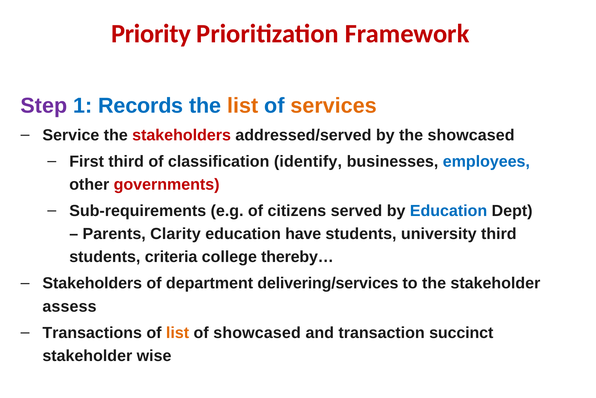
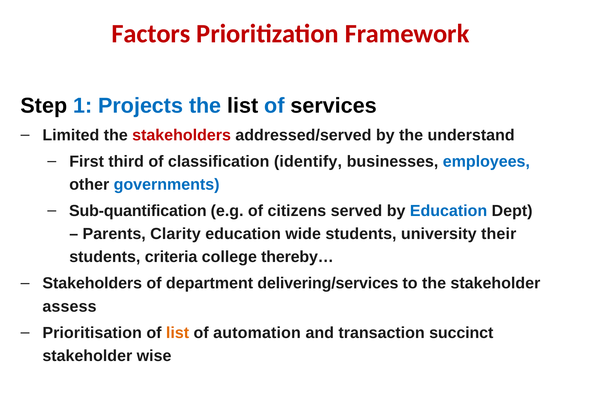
Priority: Priority -> Factors
Step colour: purple -> black
Records: Records -> Projects
list at (243, 106) colour: orange -> black
services colour: orange -> black
Service: Service -> Limited
the showcased: showcased -> understand
governments colour: red -> blue
Sub-requirements: Sub-requirements -> Sub-quantification
have: have -> wide
university third: third -> their
Transactions: Transactions -> Prioritisation
of showcased: showcased -> automation
